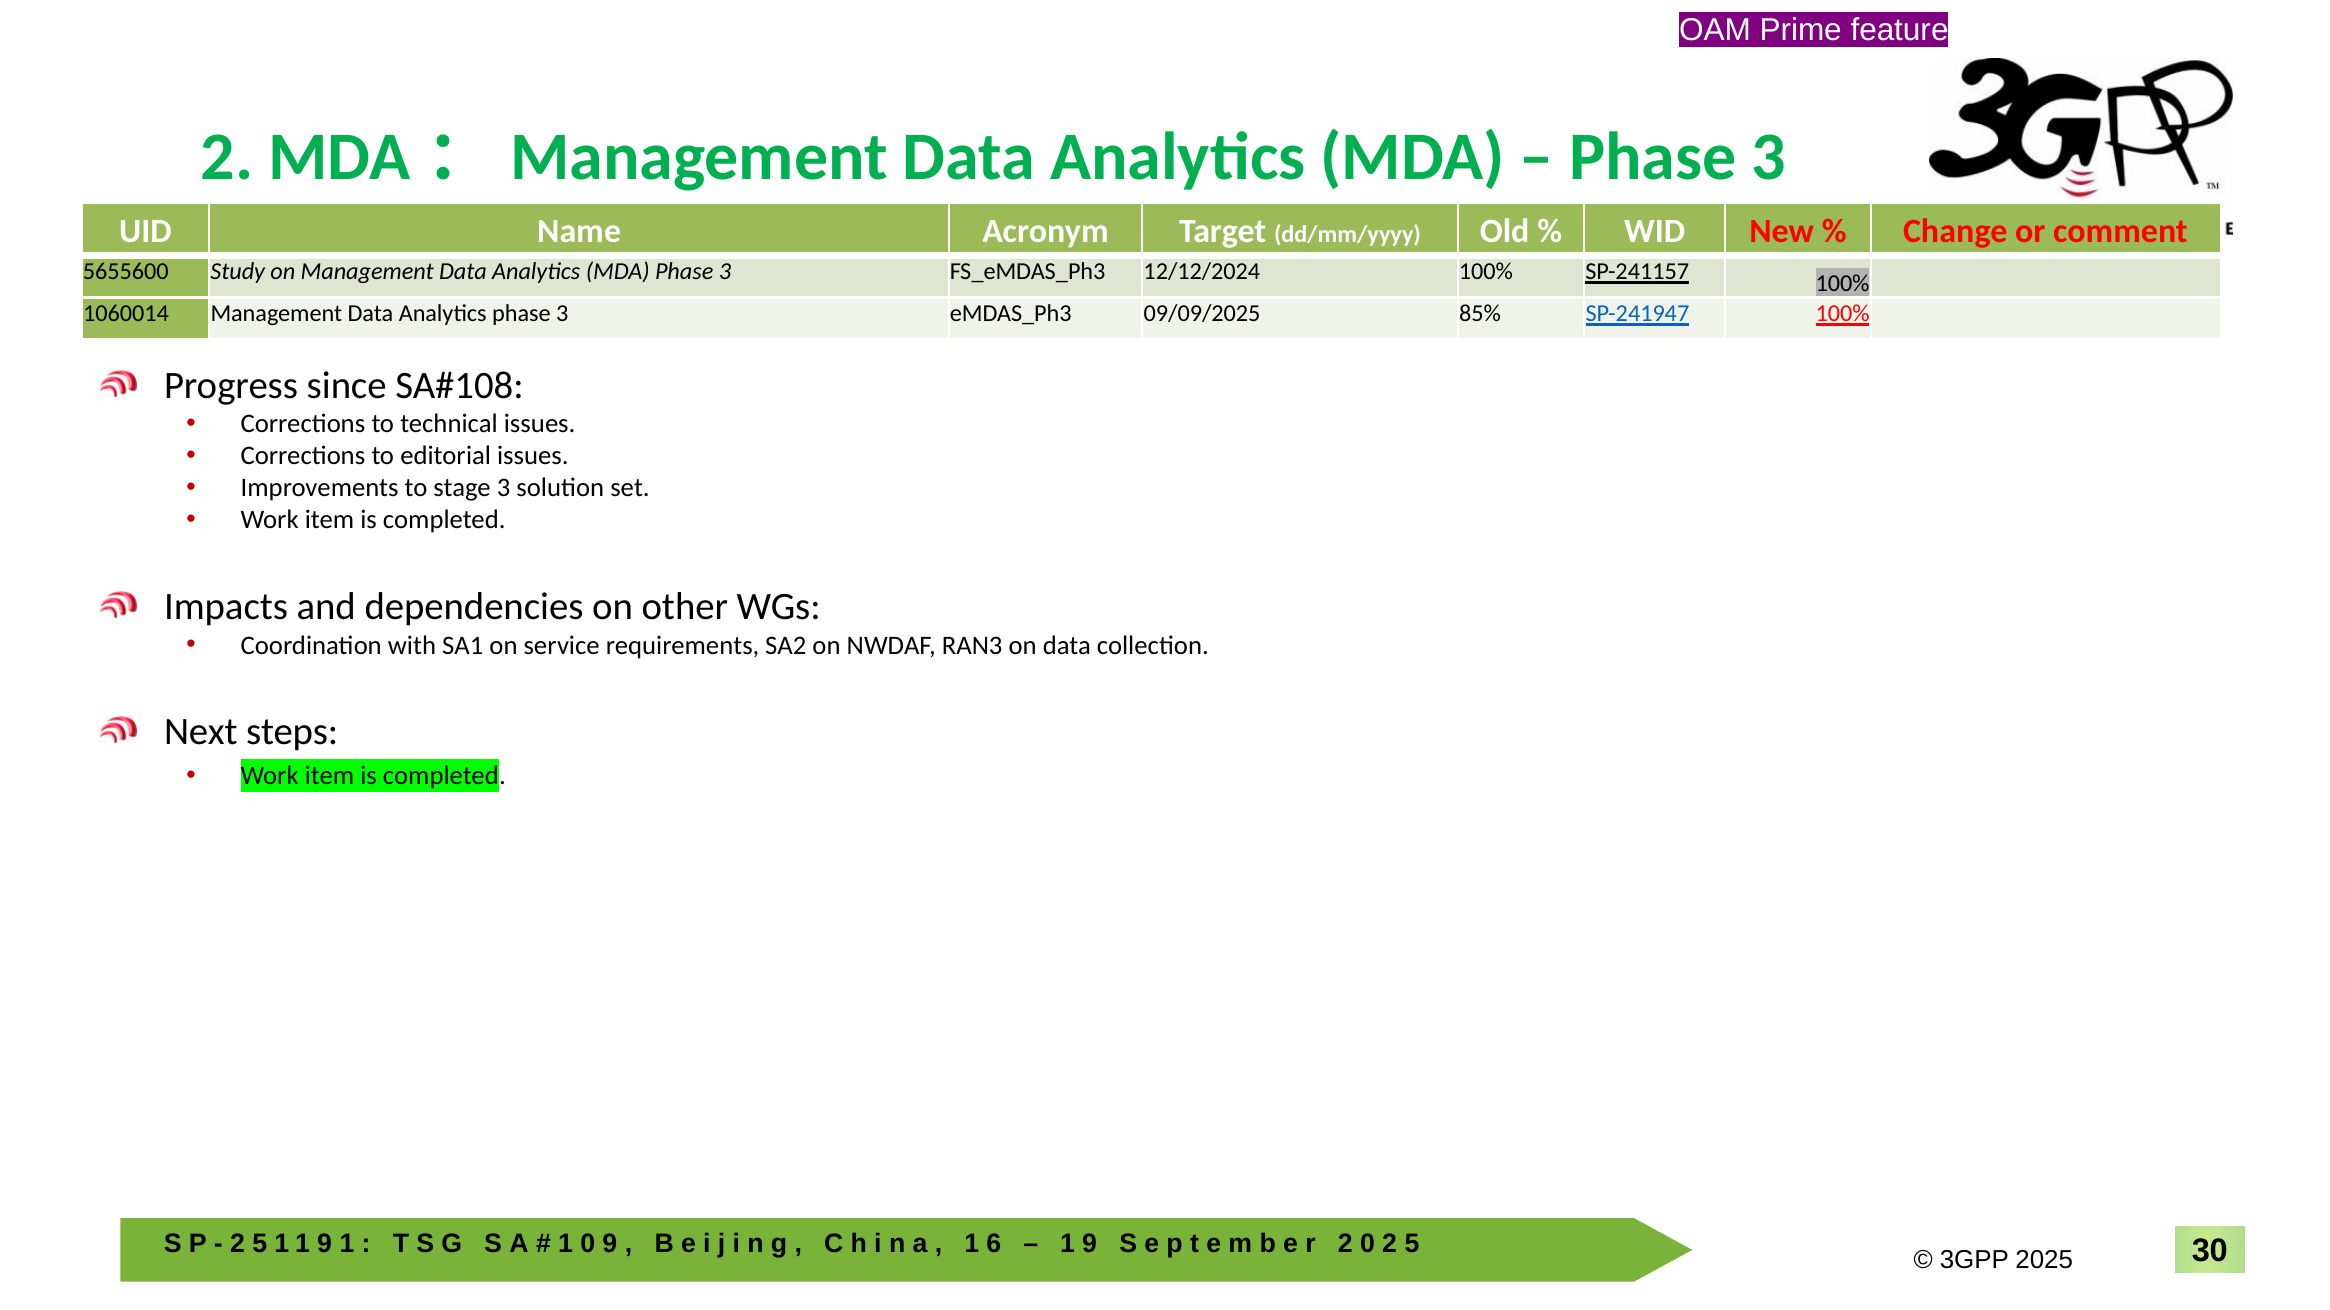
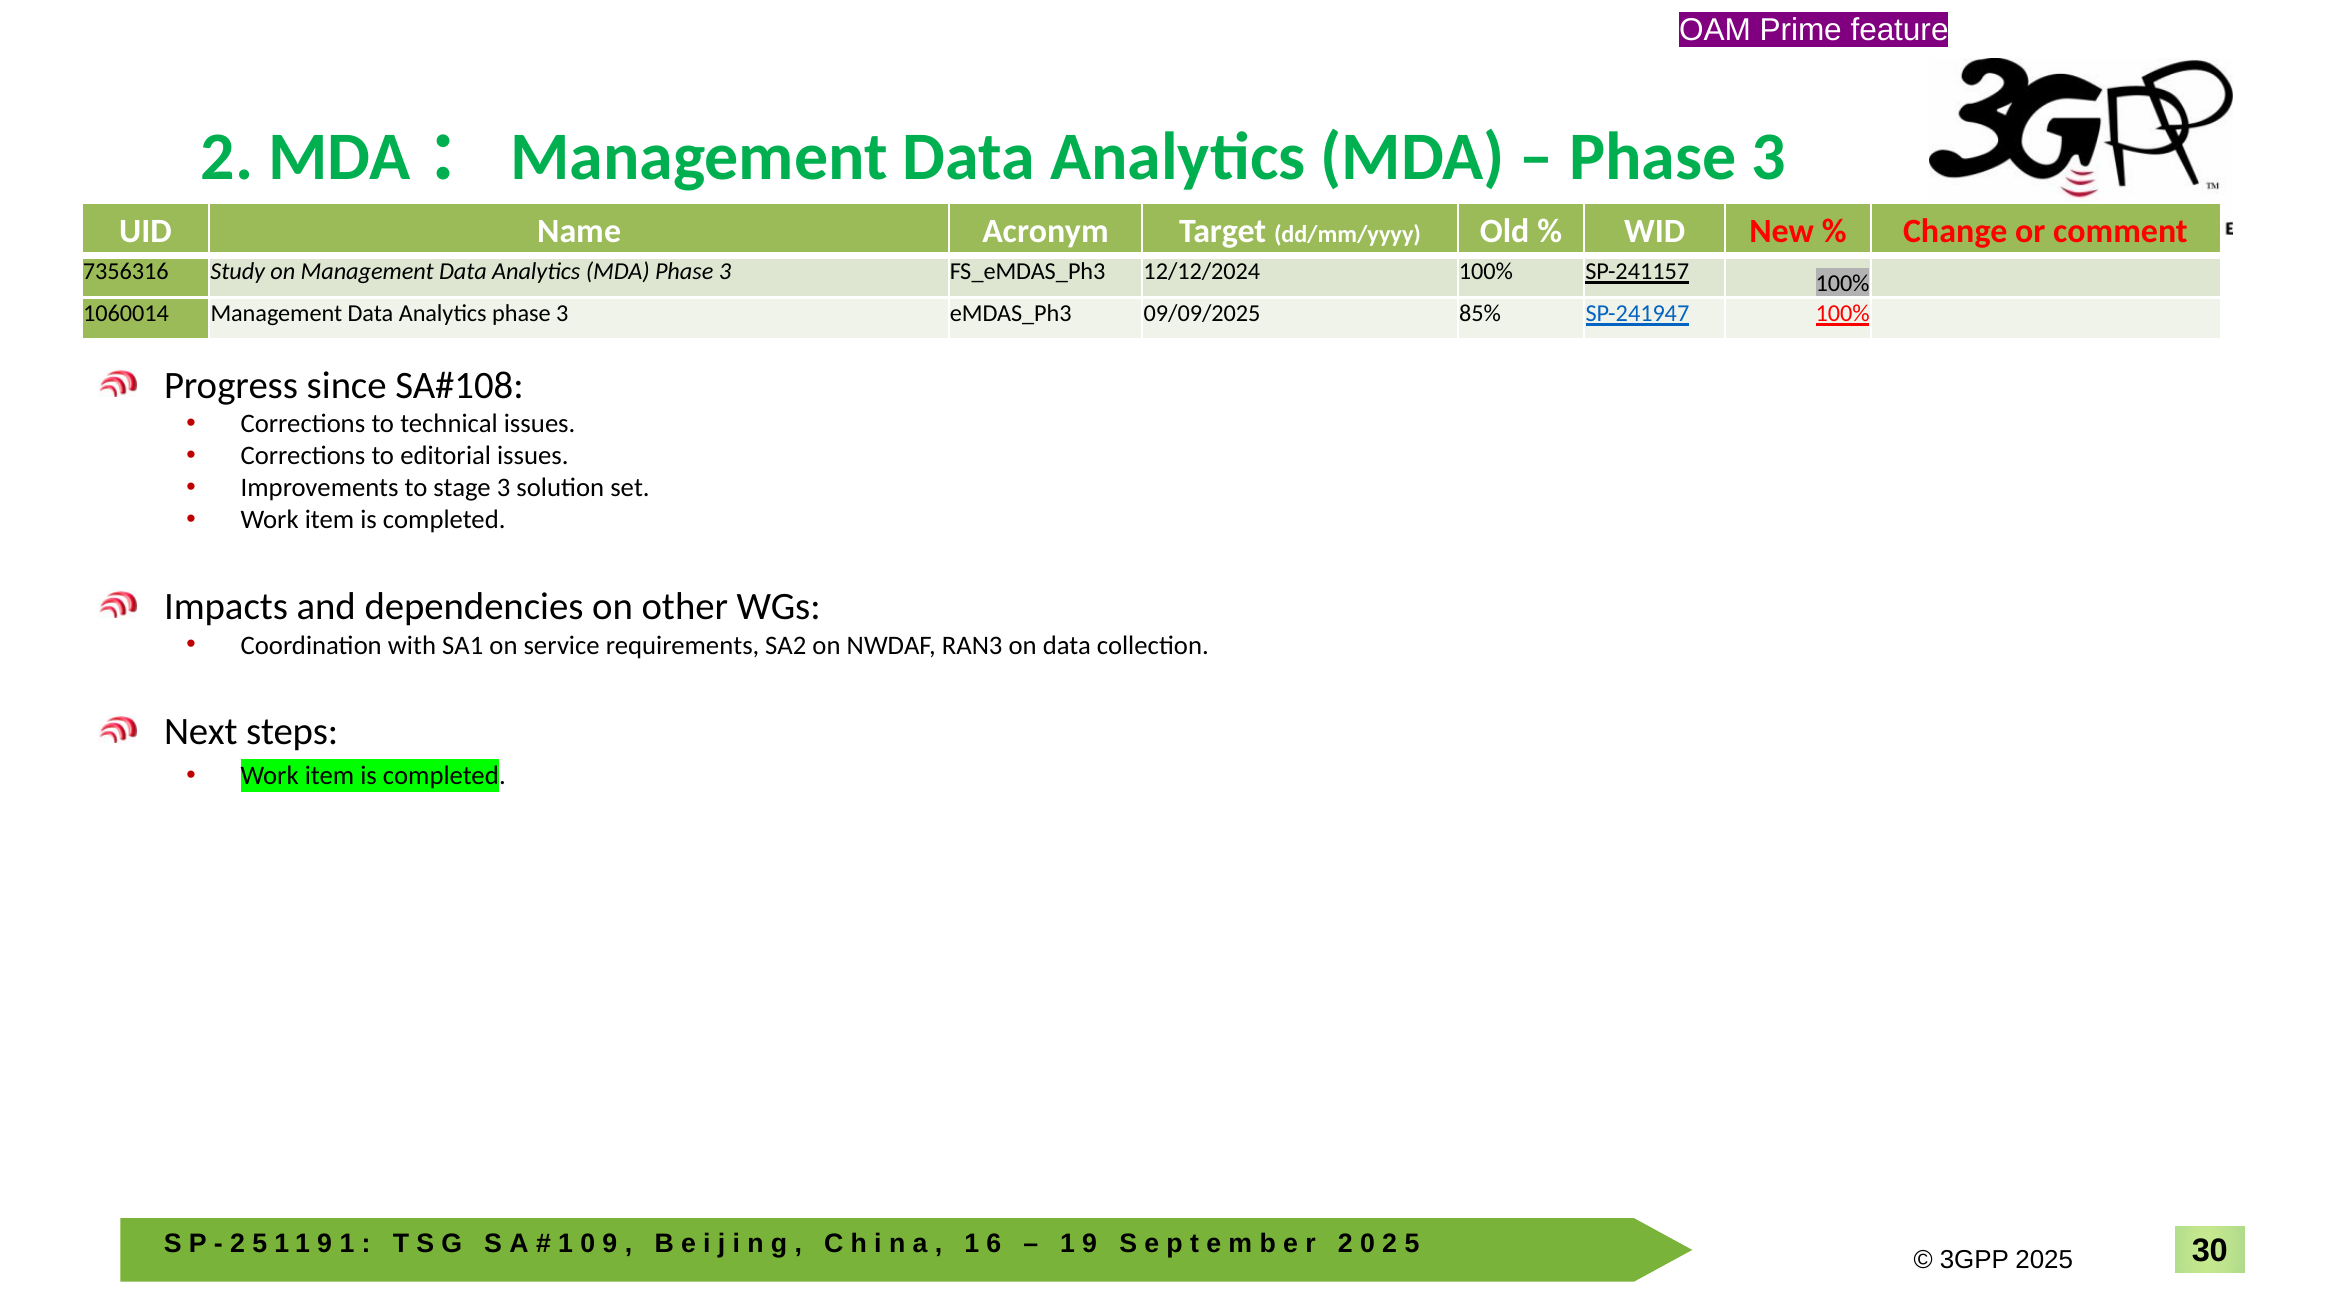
5655600: 5655600 -> 7356316
